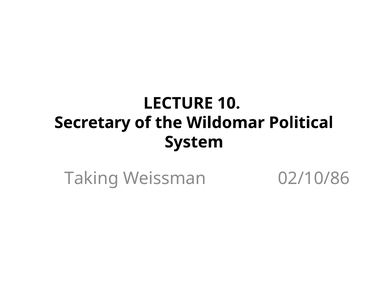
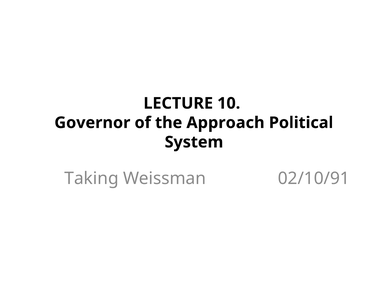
Secretary: Secretary -> Governor
Wildomar: Wildomar -> Approach
02/10/86: 02/10/86 -> 02/10/91
